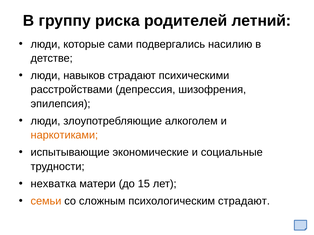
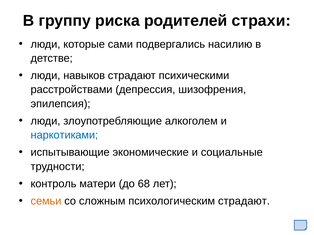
летний: летний -> страхи
наркотиками colour: orange -> blue
нехватка: нехватка -> контроль
15: 15 -> 68
